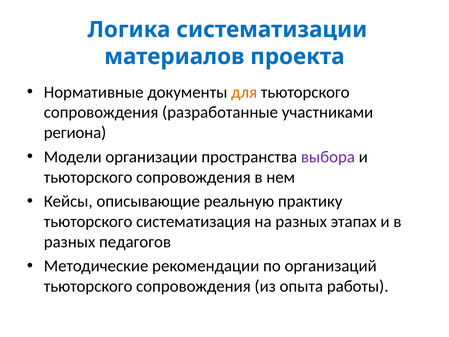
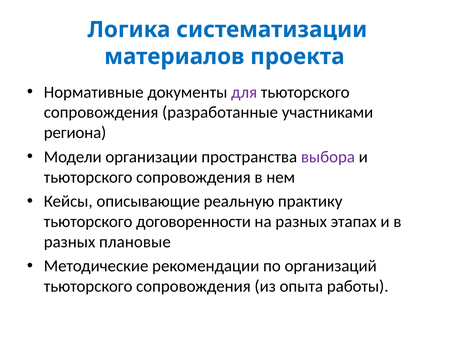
для colour: orange -> purple
систематизация: систематизация -> договоренности
педагогов: педагогов -> плановые
